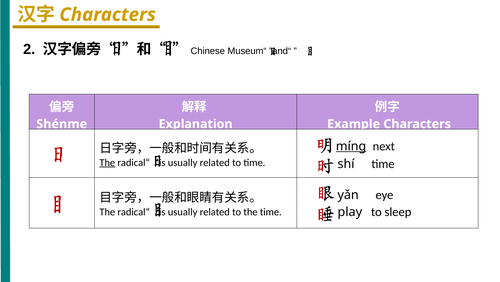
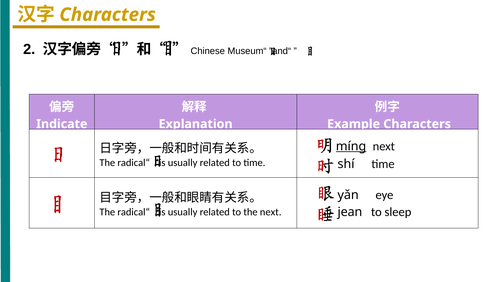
Shénme: Shénme -> Indicate
The at (107, 162) underline: present -> none
the time: time -> next
play: play -> jean
